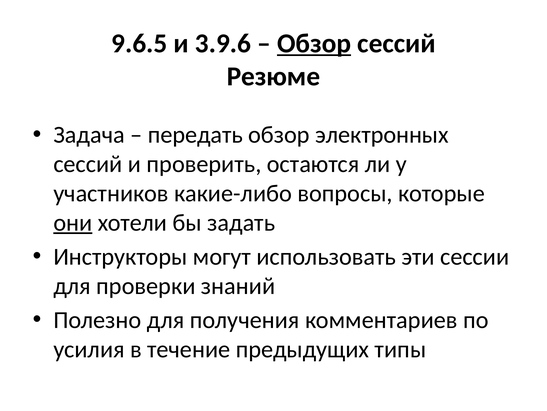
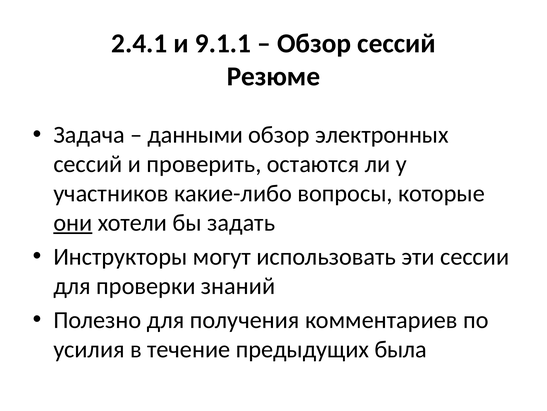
9.6.5: 9.6.5 -> 2.4.1
3.9.6: 3.9.6 -> 9.1.1
Обзор at (314, 43) underline: present -> none
передать: передать -> данными
типы: типы -> была
